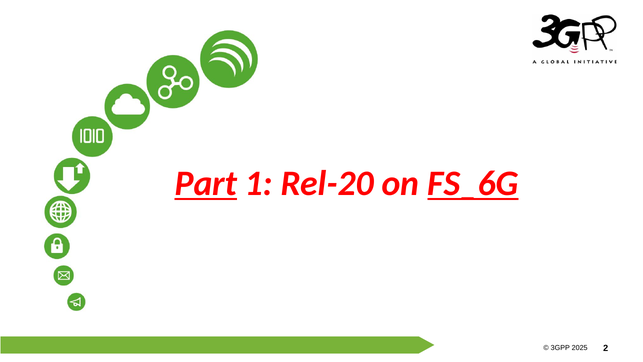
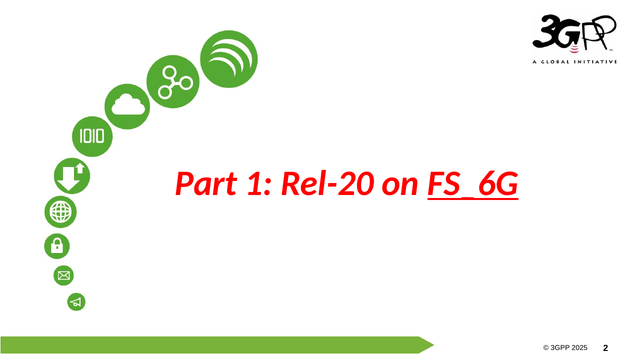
Part underline: present -> none
